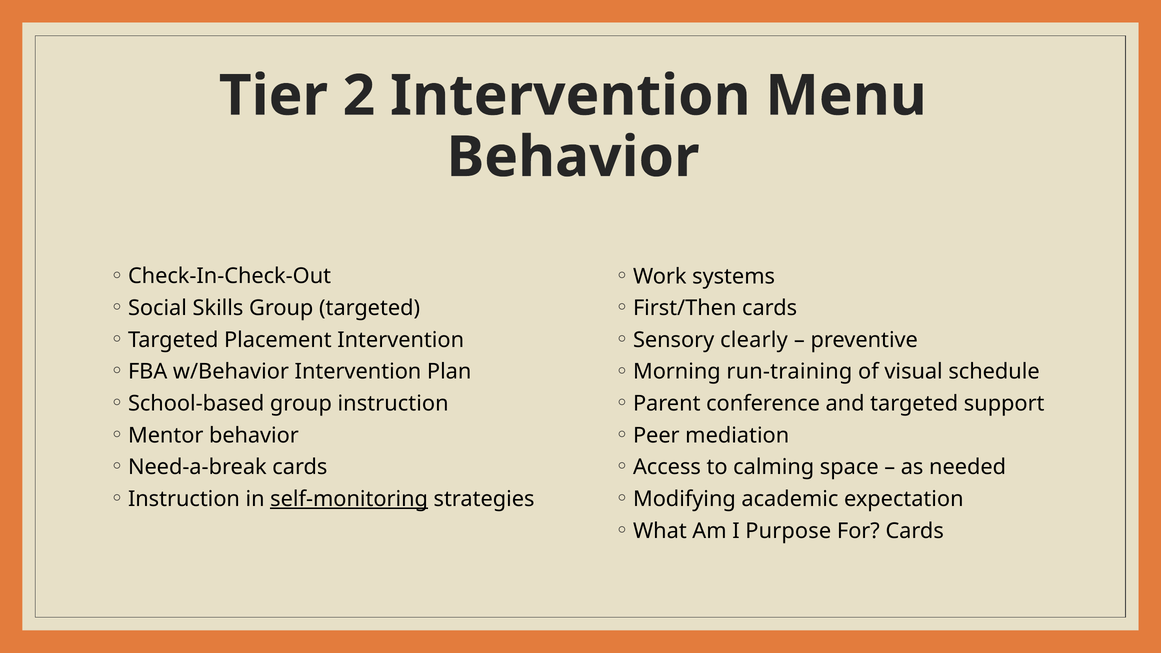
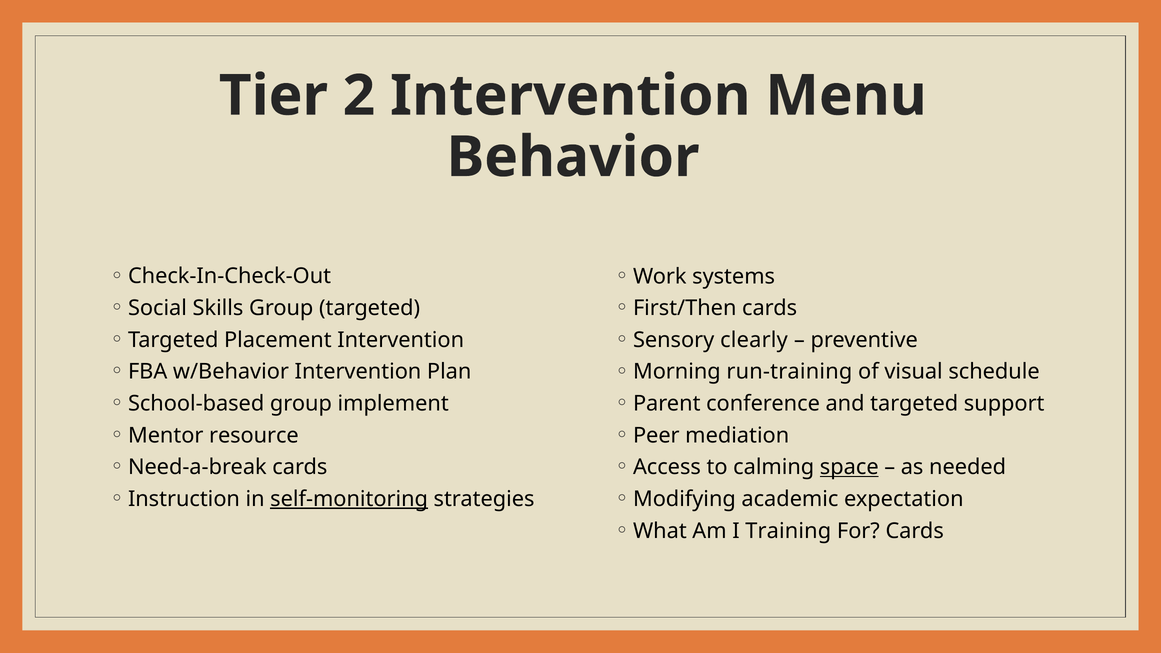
group instruction: instruction -> implement
Mentor behavior: behavior -> resource
space underline: none -> present
Purpose: Purpose -> Training
